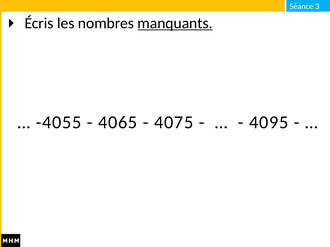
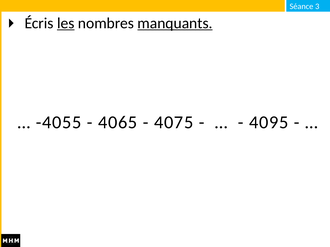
les underline: none -> present
